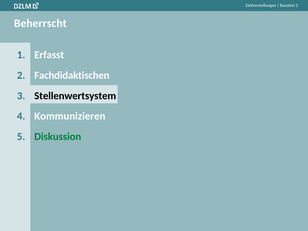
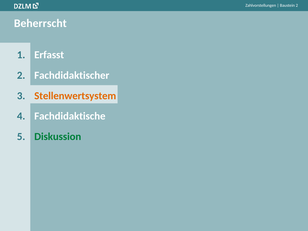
Fachdidaktischen: Fachdidaktischen -> Fachdidaktischer
Stellenwertsystem colour: black -> orange
Kommunizieren: Kommunizieren -> Fachdidaktische
